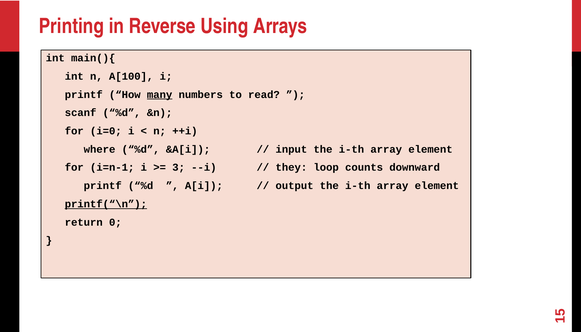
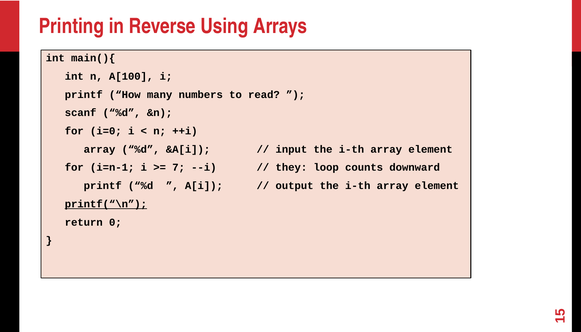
many underline: present -> none
where at (100, 149): where -> array
3: 3 -> 7
